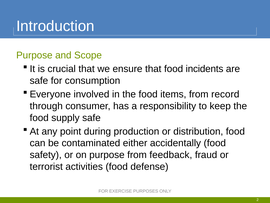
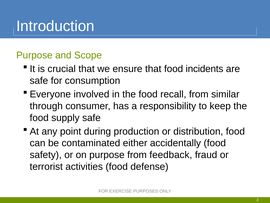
items: items -> recall
record: record -> similar
